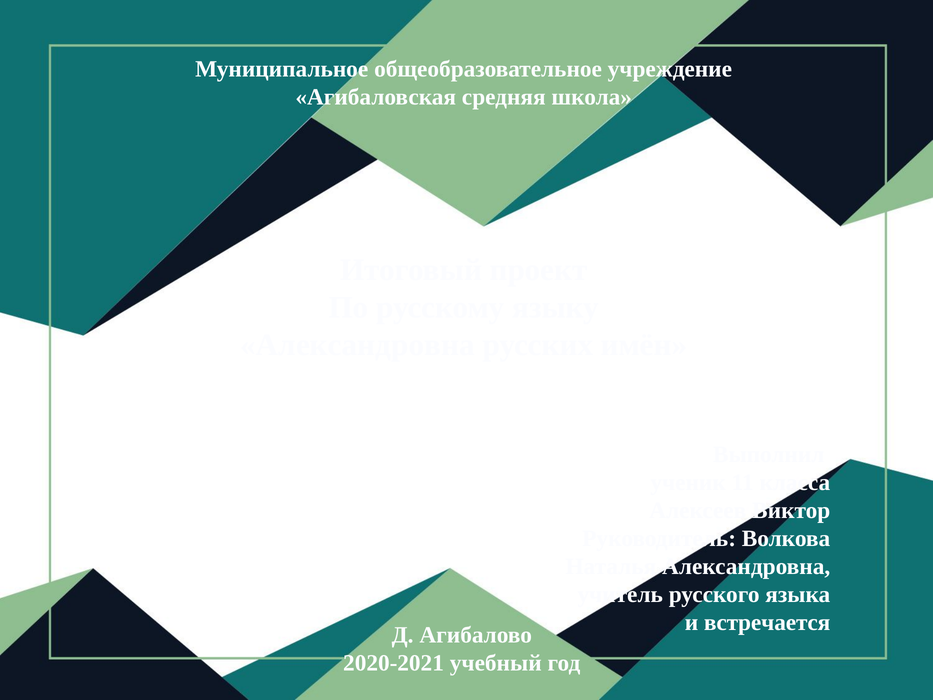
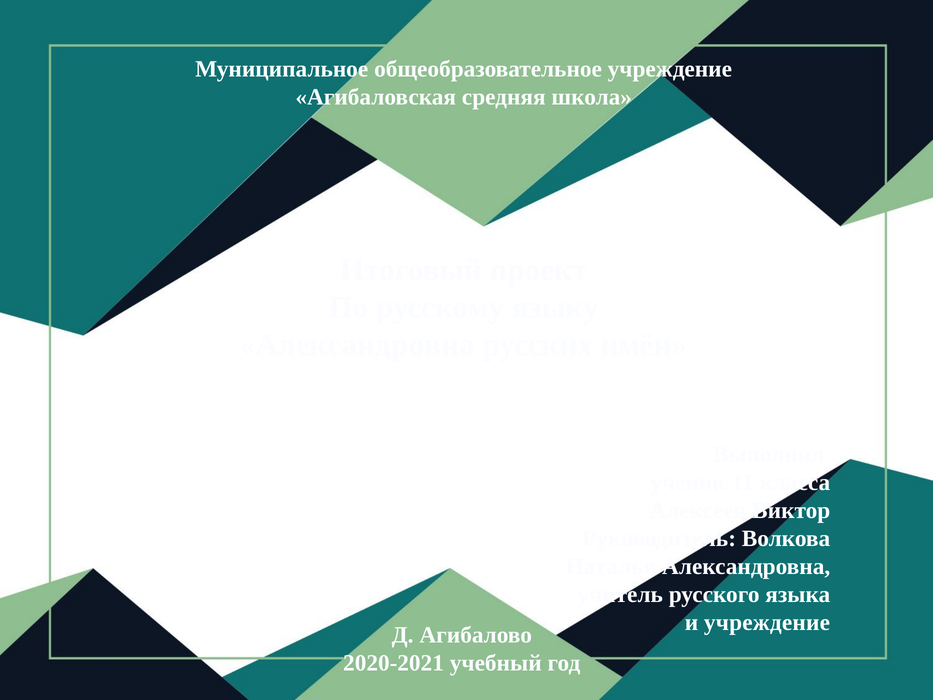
и встречается: встречается -> учреждение
